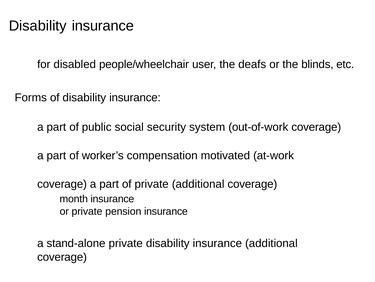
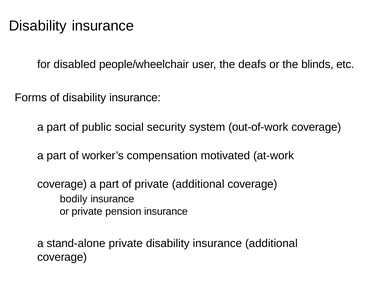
month: month -> bodily
